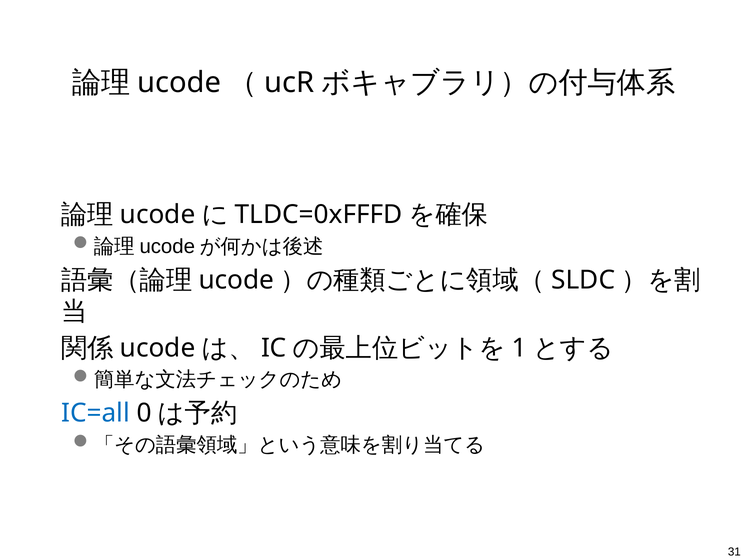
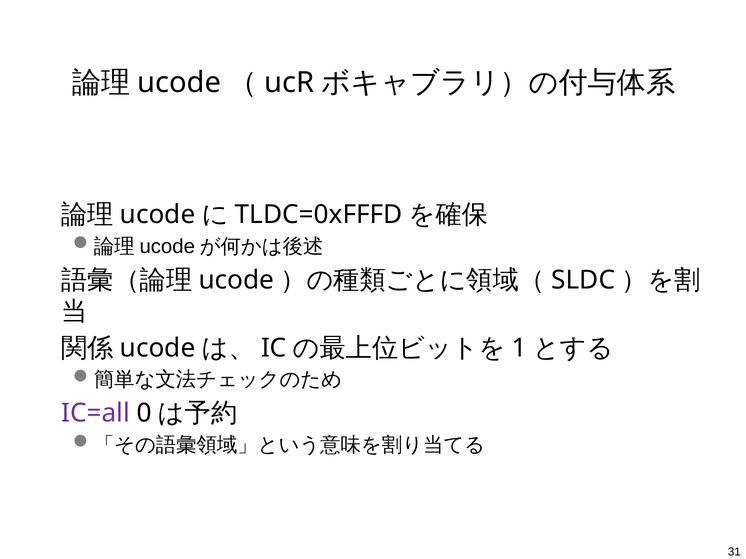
IC=all colour: blue -> purple
